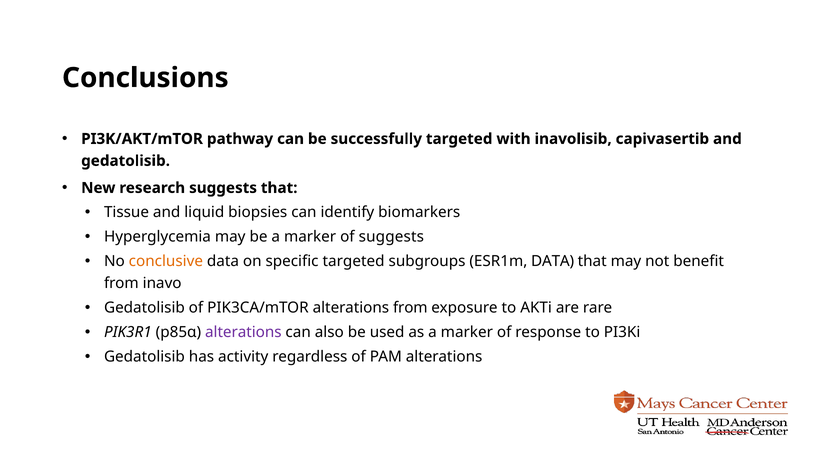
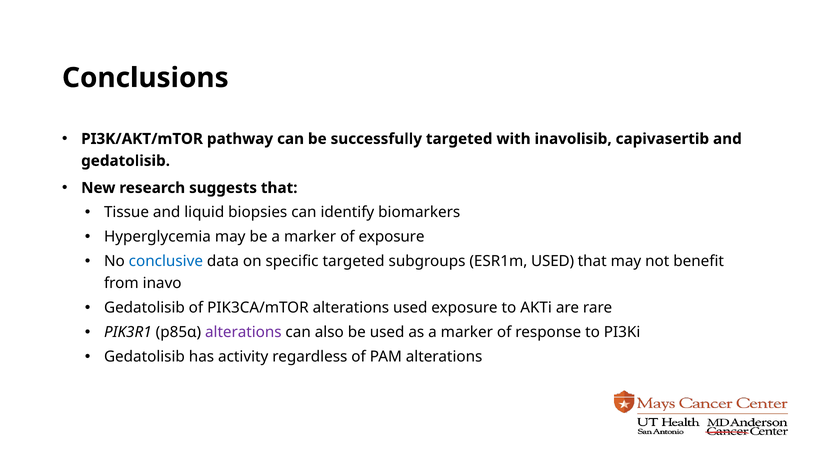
of suggests: suggests -> exposure
conclusive colour: orange -> blue
ESR1m DATA: DATA -> USED
alterations from: from -> used
